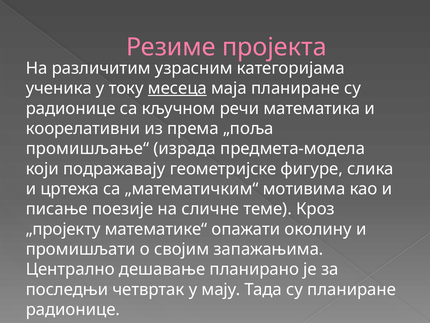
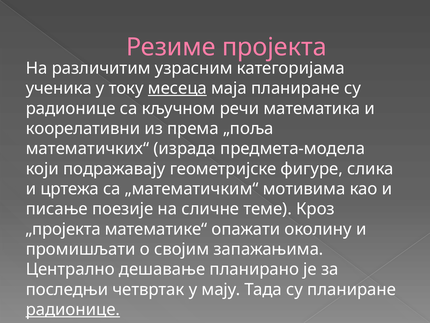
промишљање“: промишљање“ -> математичких“
„пројекту: „пројекту -> „пројекта
радионице at (73, 309) underline: none -> present
